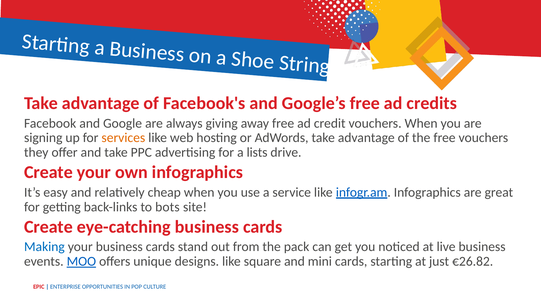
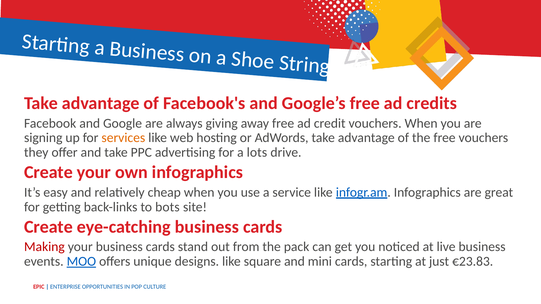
lists: lists -> lots
Making colour: blue -> red
€26.82: €26.82 -> €23.83
